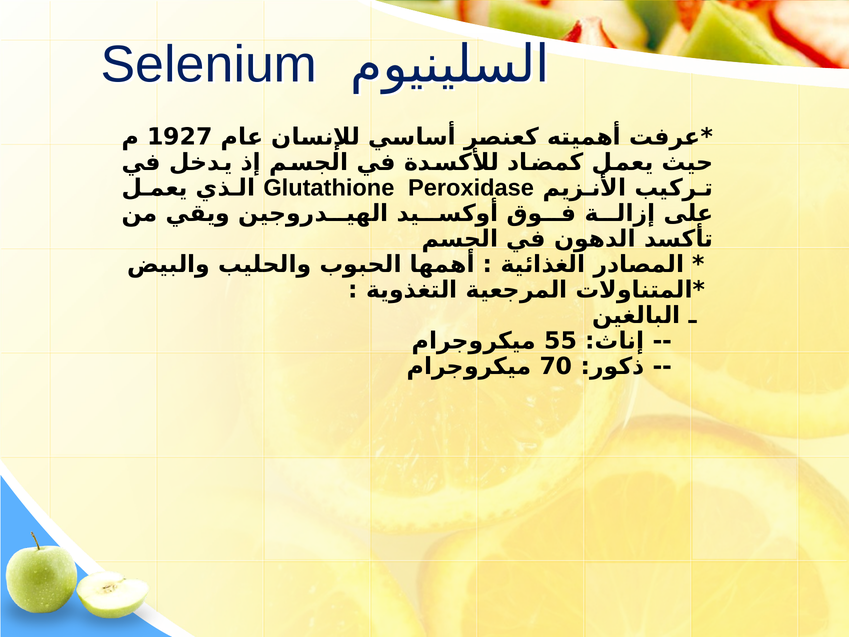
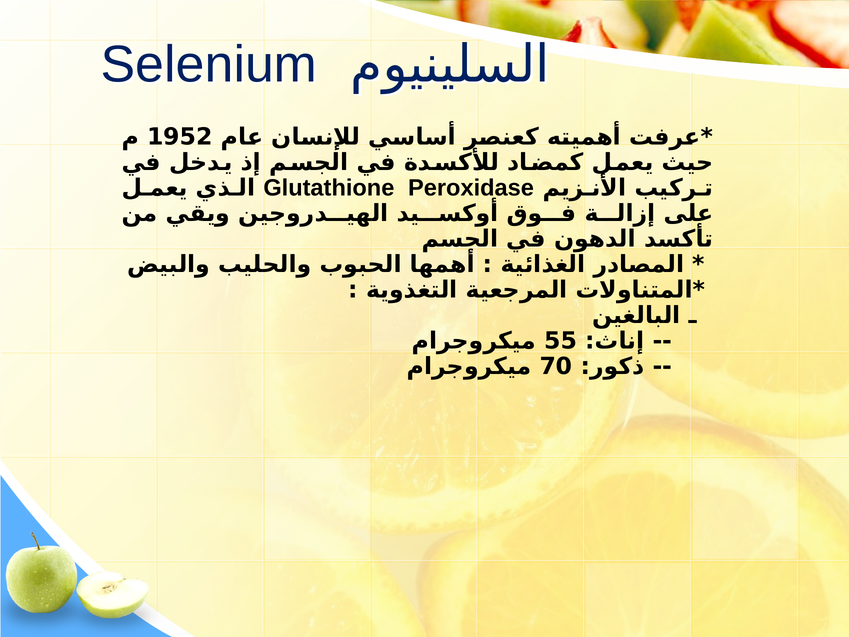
1927: 1927 -> 1952
